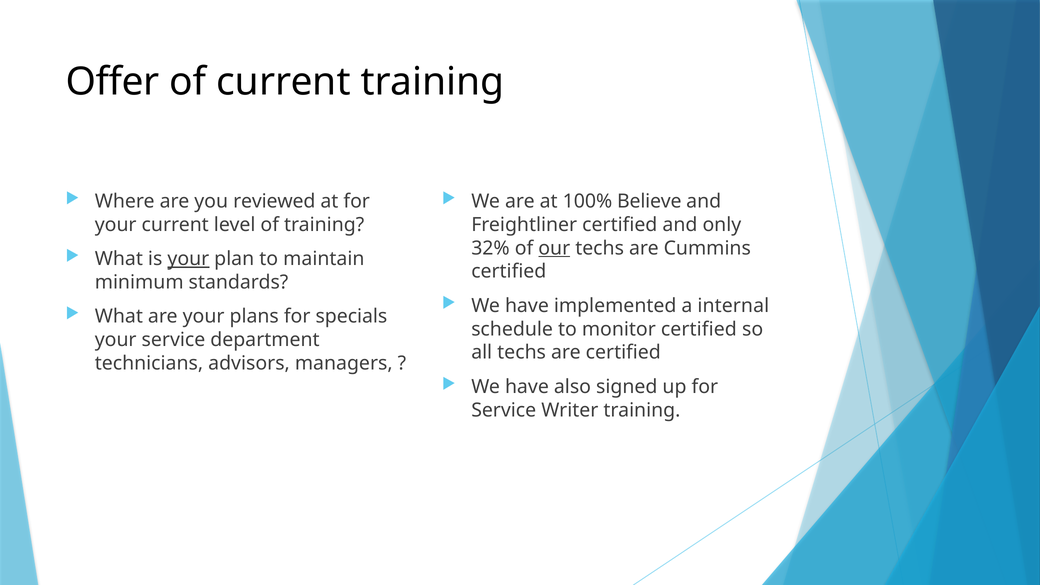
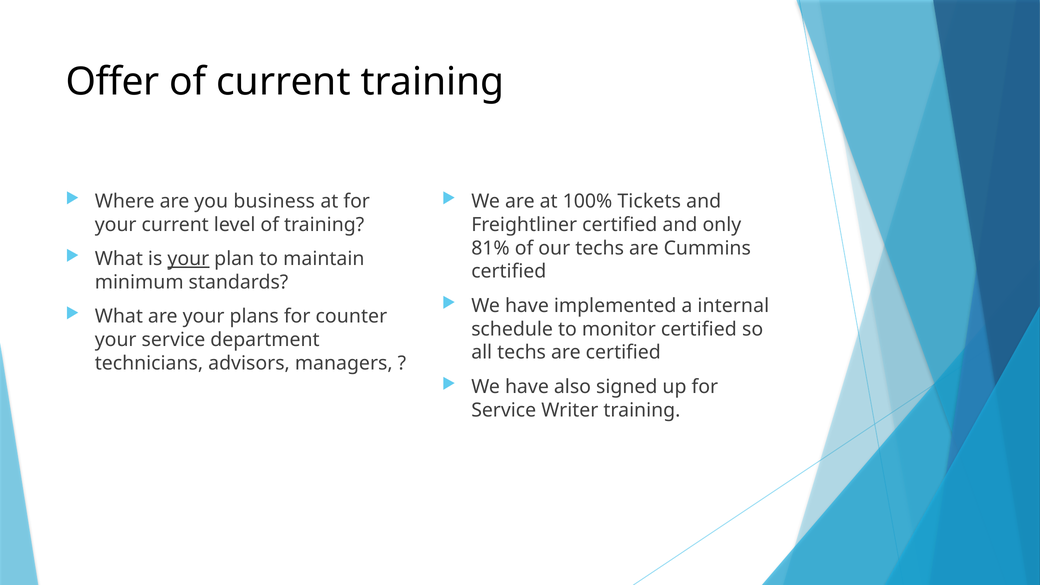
reviewed: reviewed -> business
Believe: Believe -> Tickets
32%: 32% -> 81%
our underline: present -> none
specials: specials -> counter
